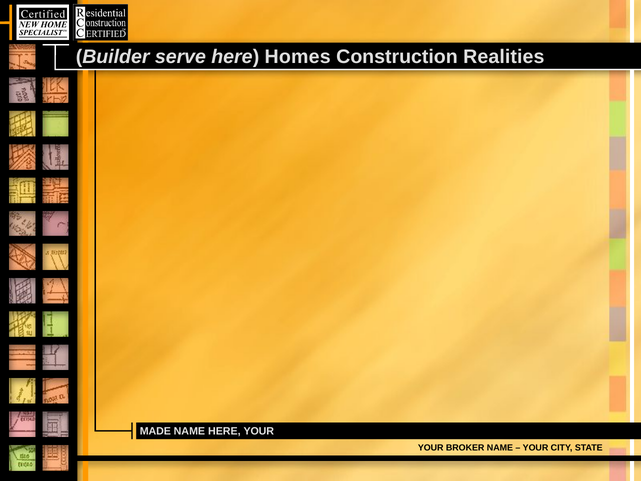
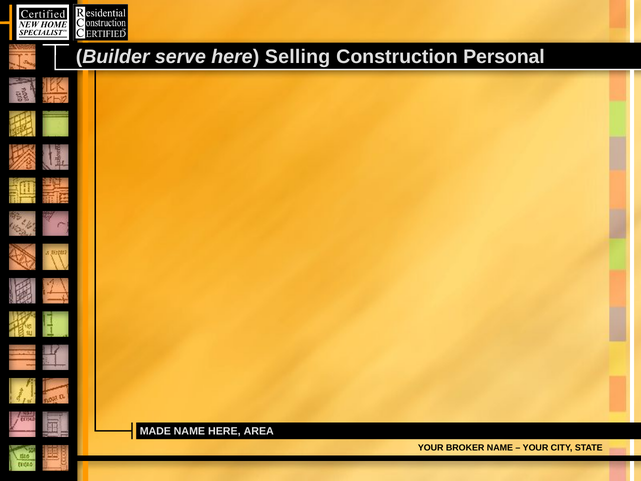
Homes: Homes -> Selling
Realities: Realities -> Personal
HERE YOUR: YOUR -> AREA
